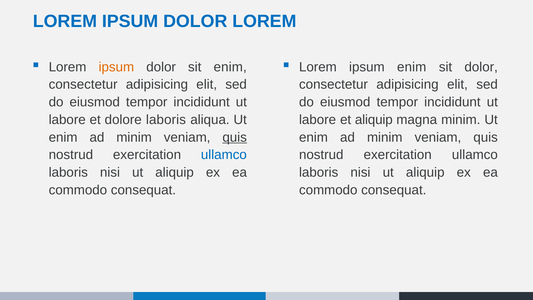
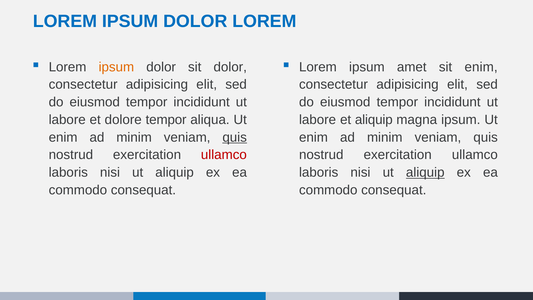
sit enim: enim -> dolor
ipsum enim: enim -> amet
sit dolor: dolor -> enim
dolore laboris: laboris -> tempor
magna minim: minim -> ipsum
ullamco at (224, 155) colour: blue -> red
aliquip at (425, 172) underline: none -> present
